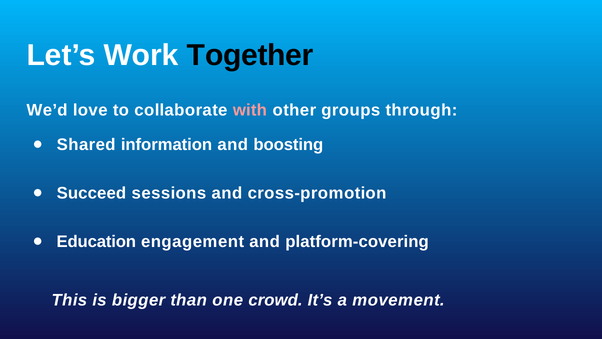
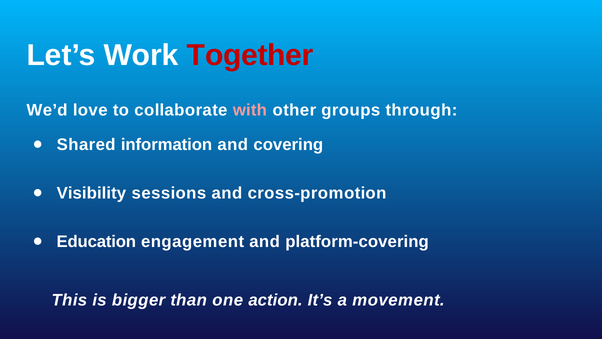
Together colour: black -> red
boosting: boosting -> covering
Succeed: Succeed -> Visibility
crowd: crowd -> action
